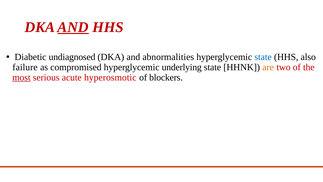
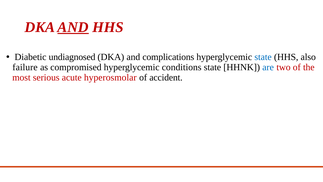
abnormalities: abnormalities -> complications
underlying: underlying -> conditions
are colour: orange -> blue
most underline: present -> none
hyperosmotic: hyperosmotic -> hyperosmolar
blockers: blockers -> accident
